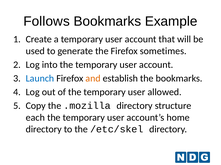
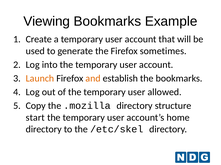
Follows: Follows -> Viewing
Launch colour: blue -> orange
each: each -> start
